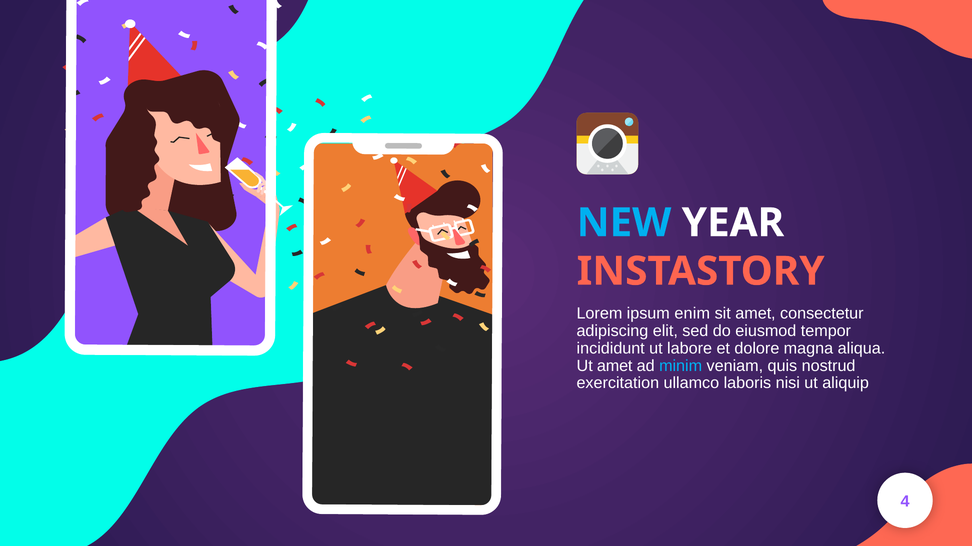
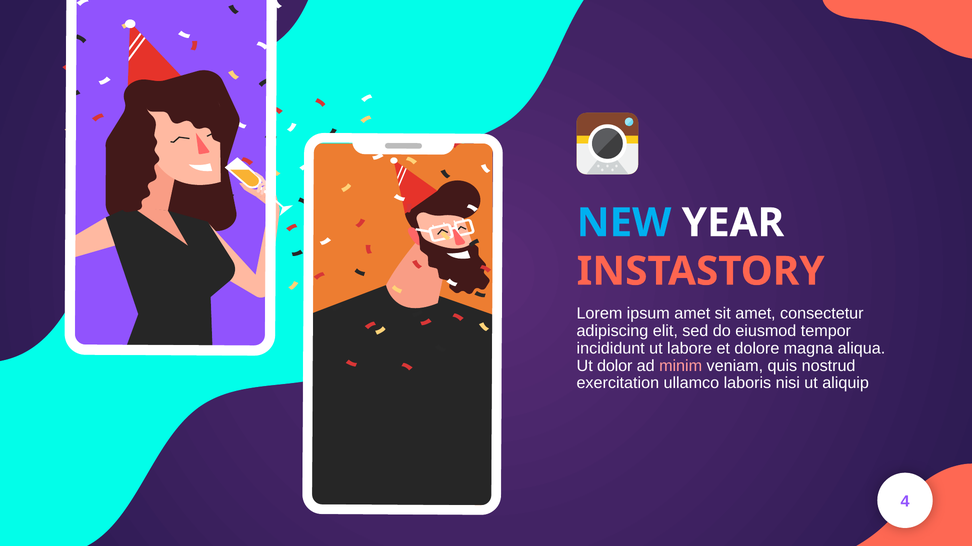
ipsum enim: enim -> amet
Ut amet: amet -> dolor
minim colour: light blue -> pink
